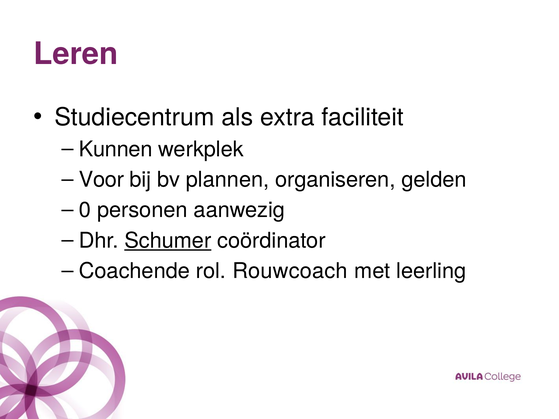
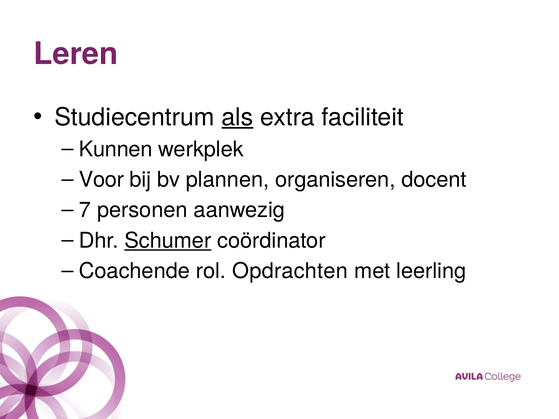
als underline: none -> present
gelden: gelden -> docent
0: 0 -> 7
Rouwcoach: Rouwcoach -> Opdrachten
